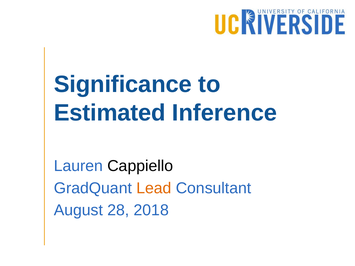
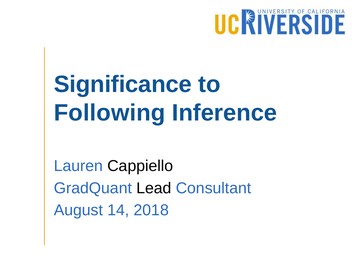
Estimated: Estimated -> Following
Lead colour: orange -> black
28: 28 -> 14
